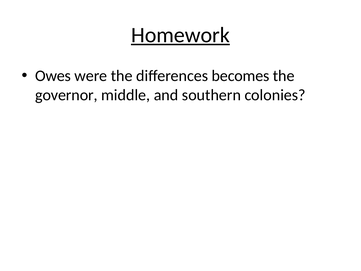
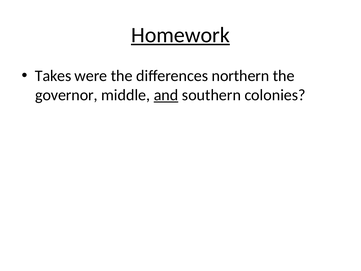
Owes: Owes -> Takes
becomes: becomes -> northern
and underline: none -> present
